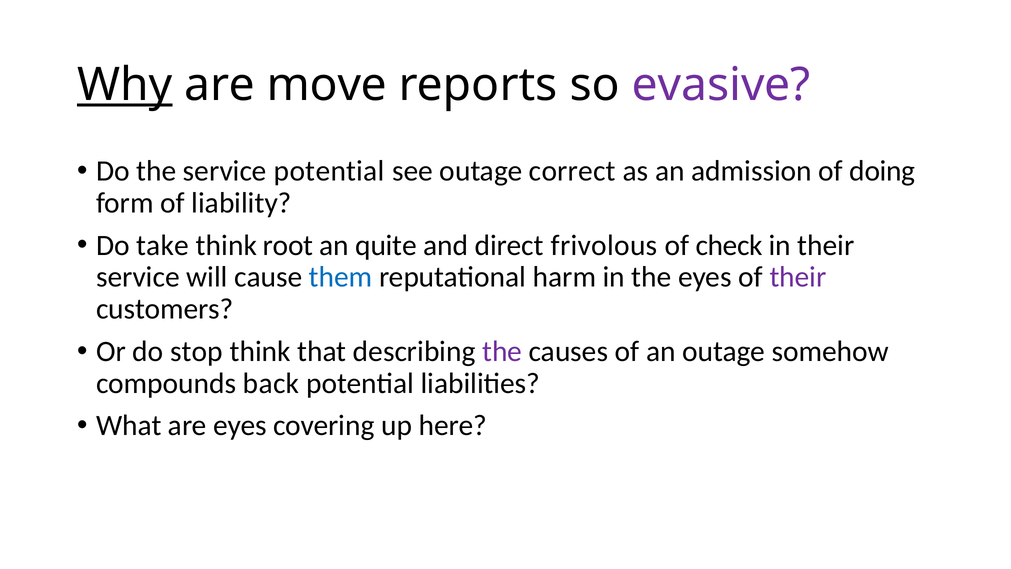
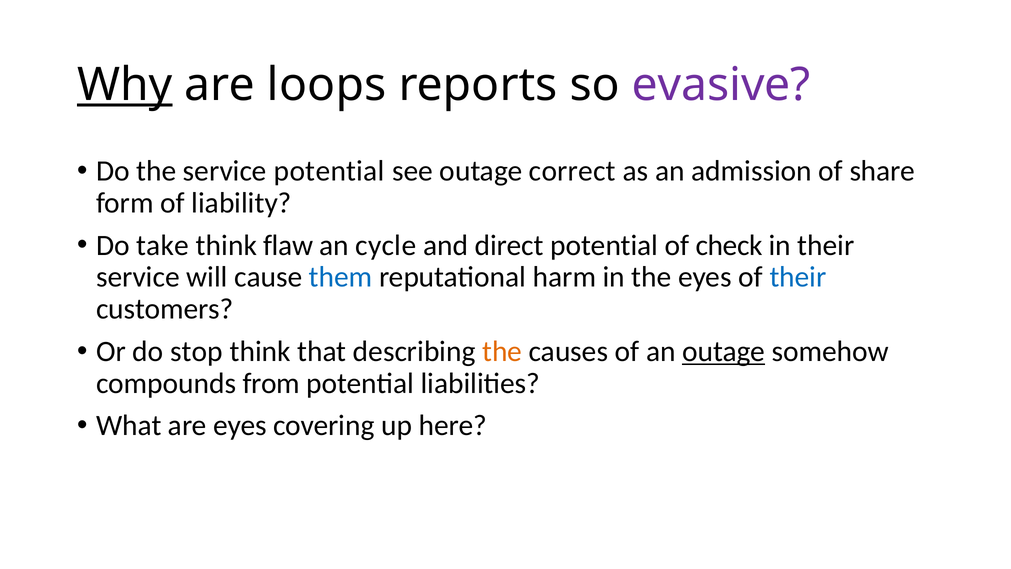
move: move -> loops
doing: doing -> share
root: root -> flaw
quite: quite -> cycle
direct frivolous: frivolous -> potential
their at (798, 277) colour: purple -> blue
the at (502, 351) colour: purple -> orange
outage at (724, 351) underline: none -> present
back: back -> from
